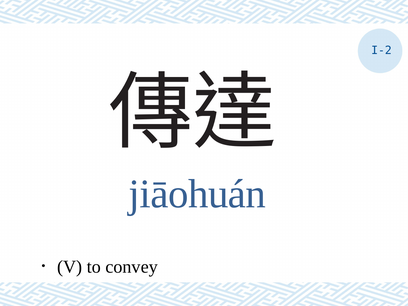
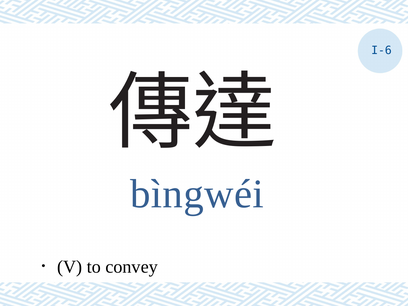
I-2: I-2 -> I-6
jiāohuán: jiāohuán -> bìngwéi
